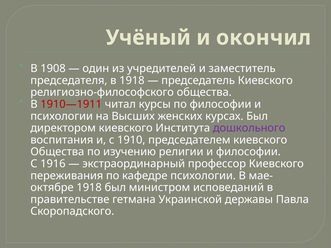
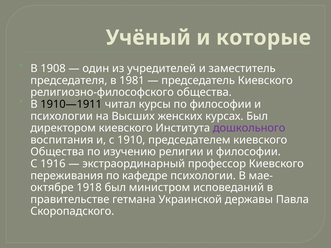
окончил: окончил -> которые
в 1918: 1918 -> 1981
1910—1911 colour: red -> black
